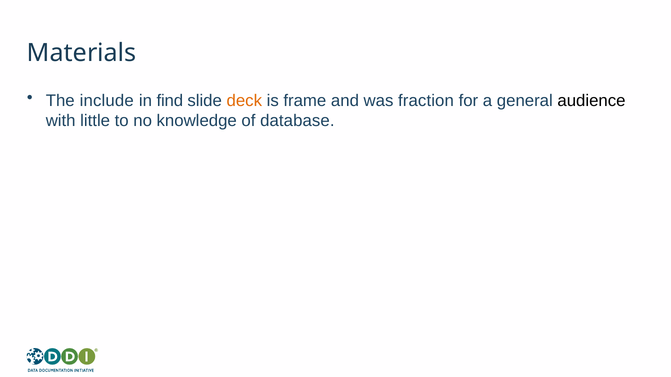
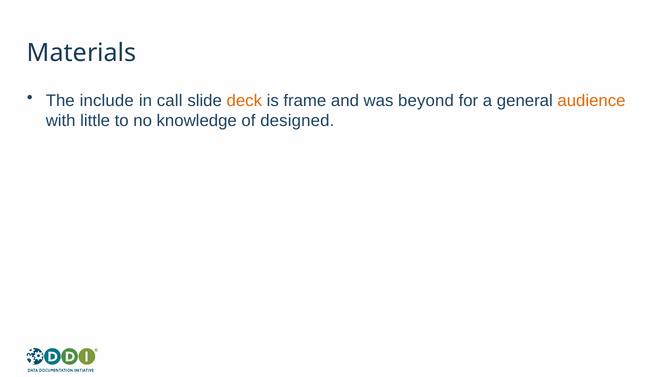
find: find -> call
fraction: fraction -> beyond
audience colour: black -> orange
database: database -> designed
